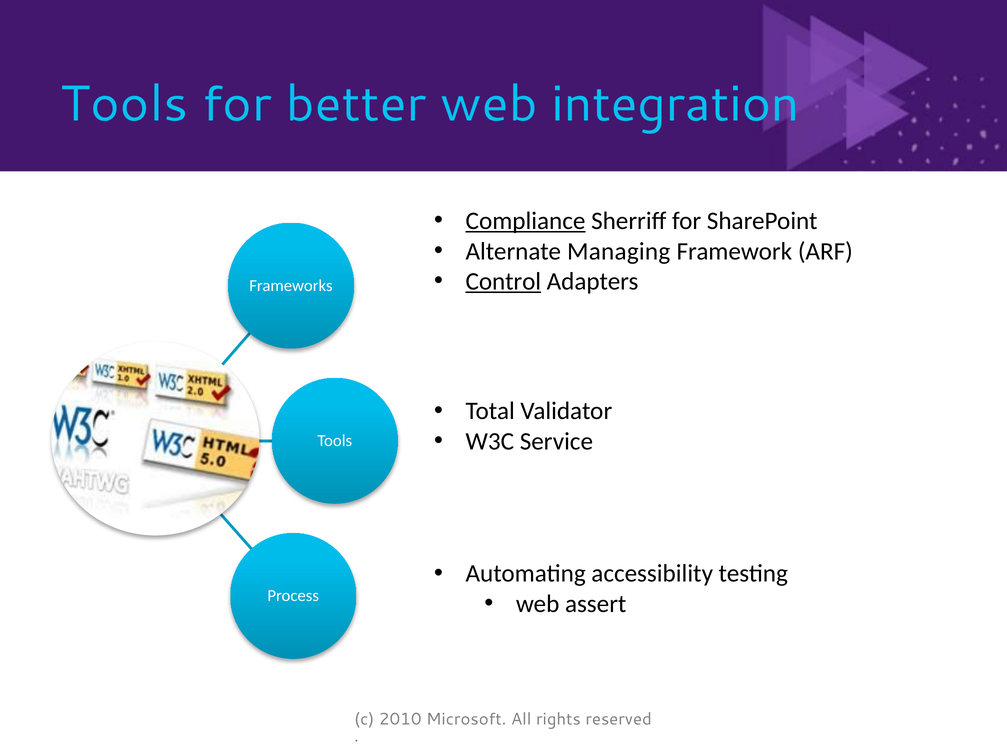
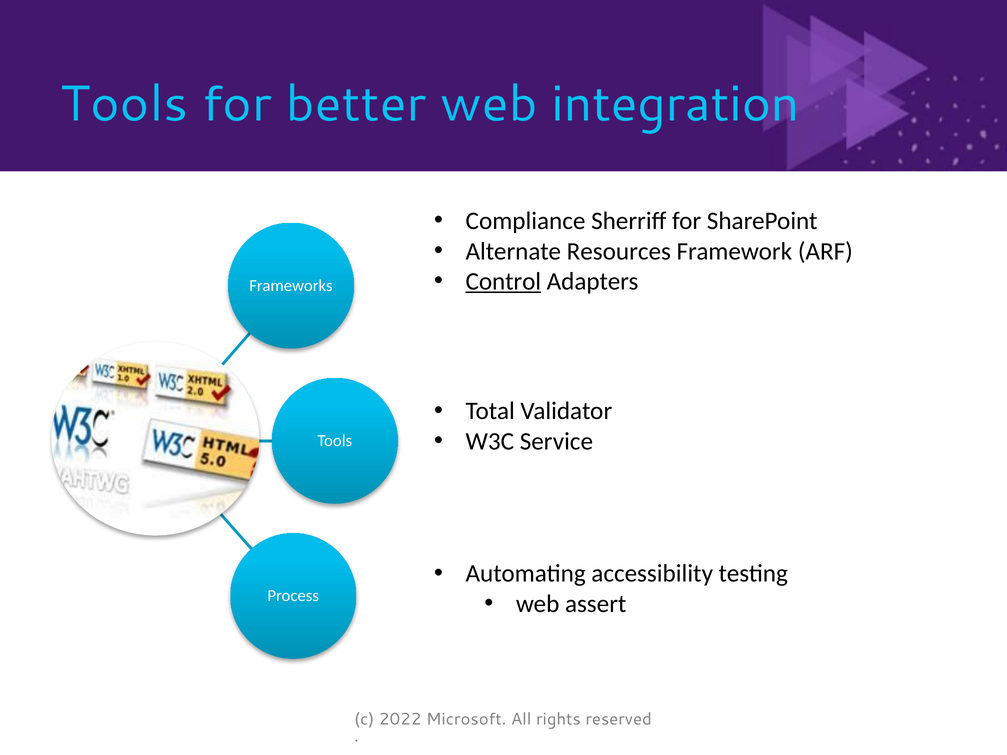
Compliance underline: present -> none
Managing: Managing -> Resources
2010: 2010 -> 2022
